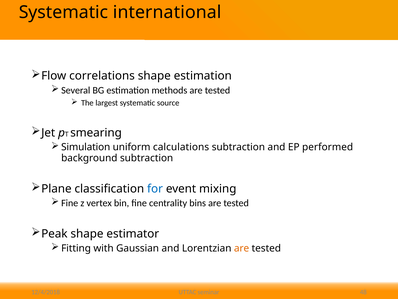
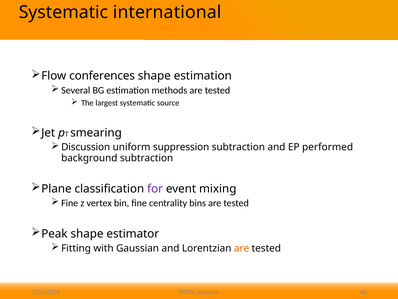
correlations: correlations -> conferences
Simulation: Simulation -> Discussion
calculations: calculations -> suppression
for colour: blue -> purple
